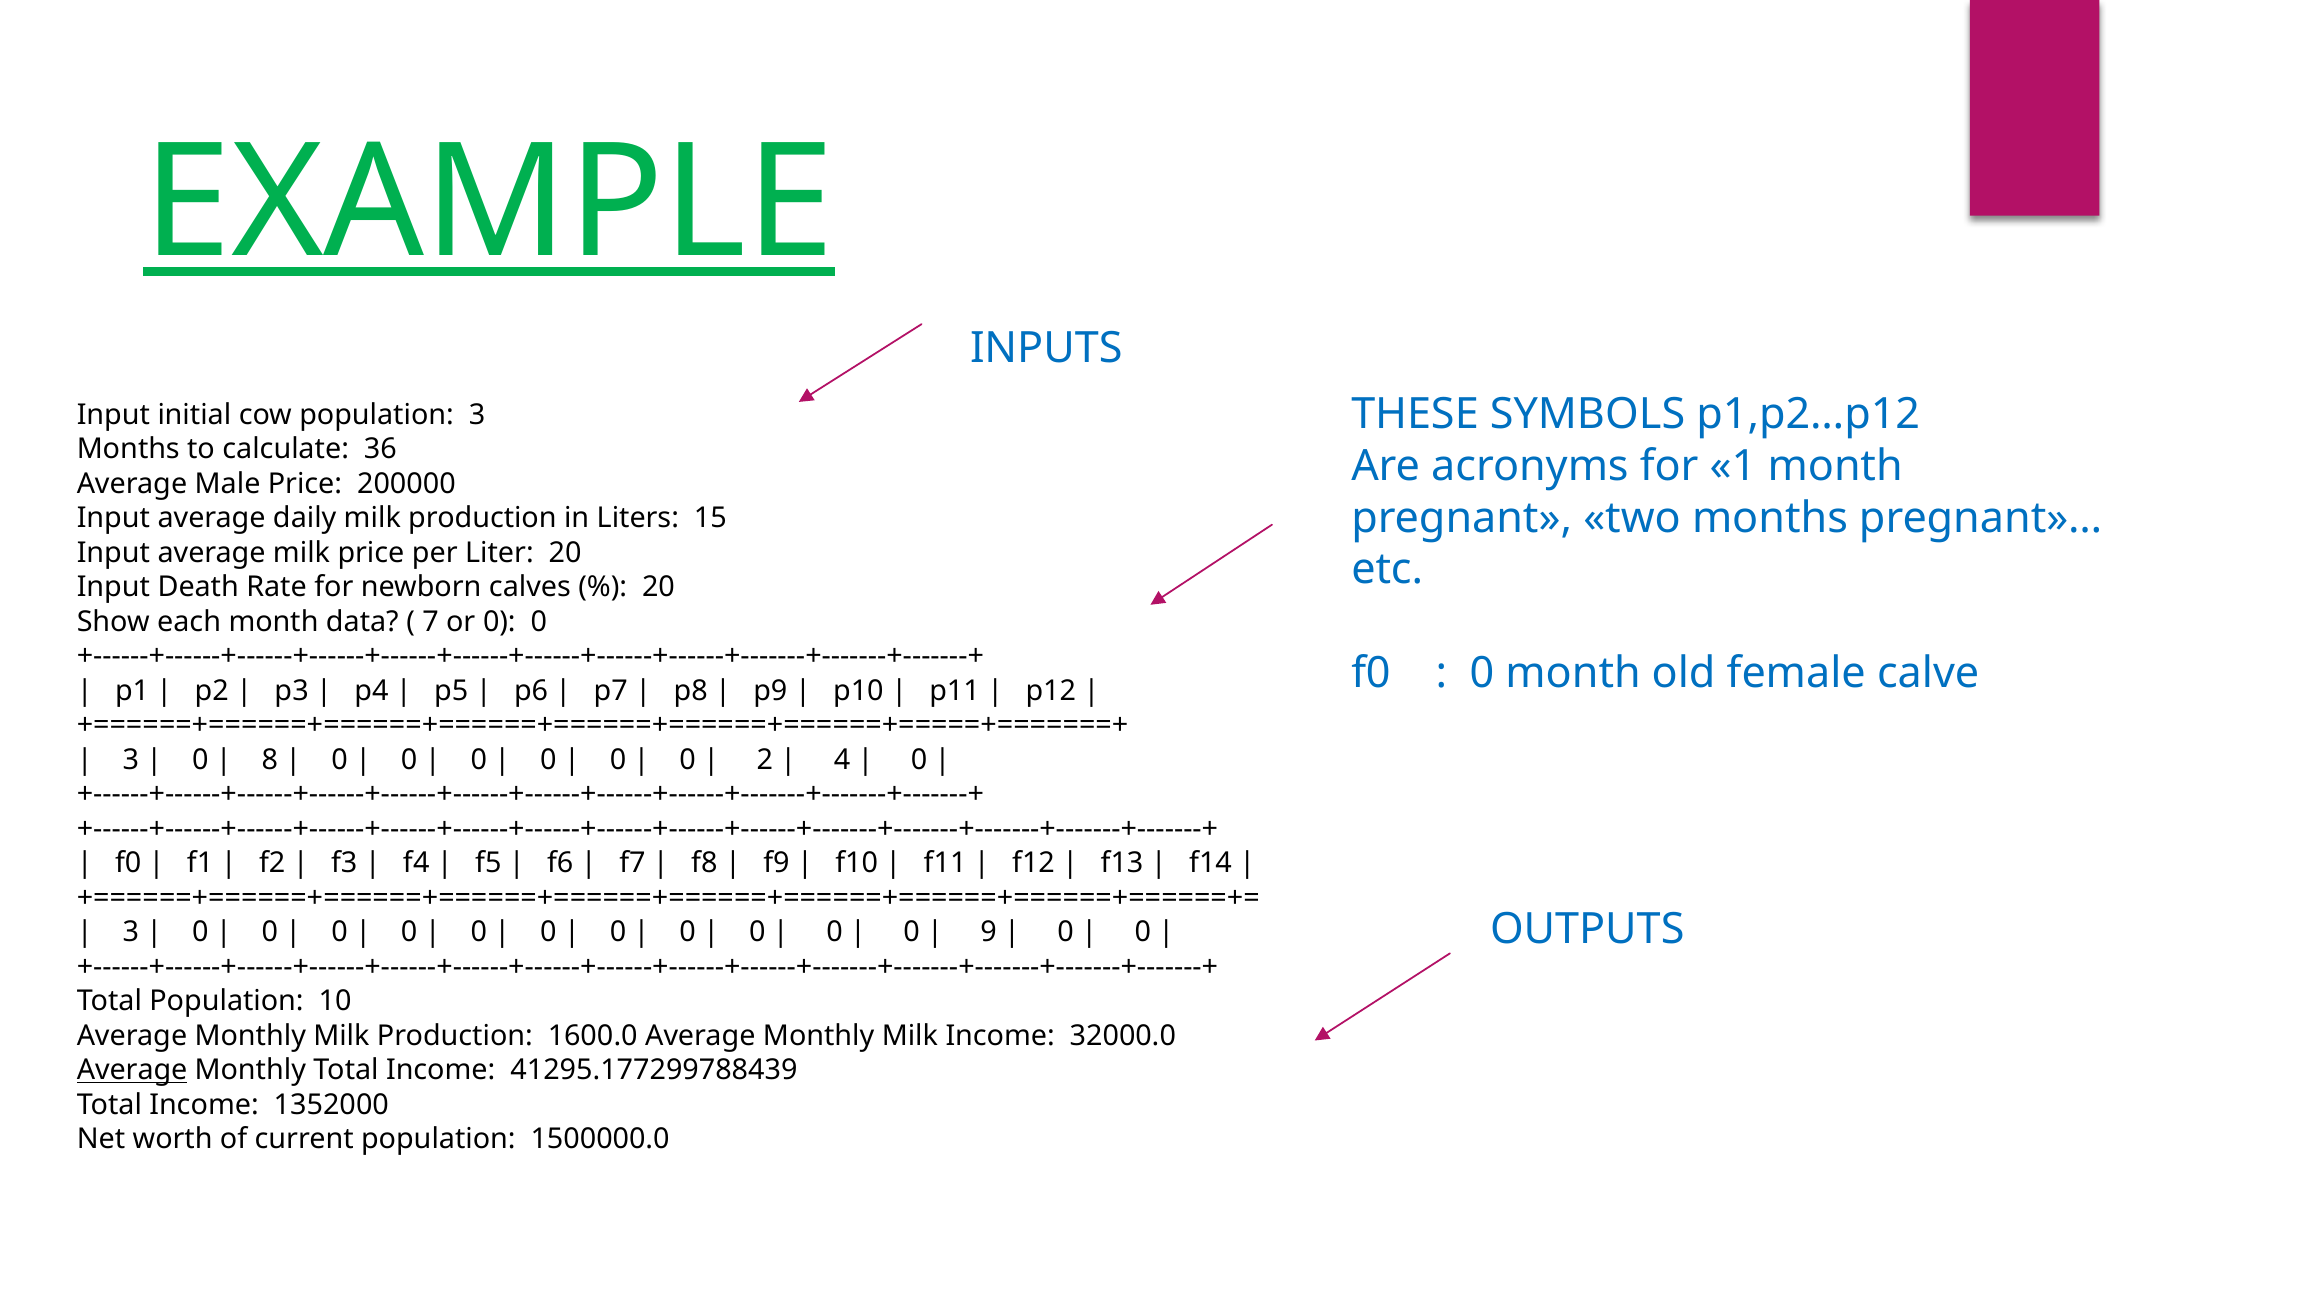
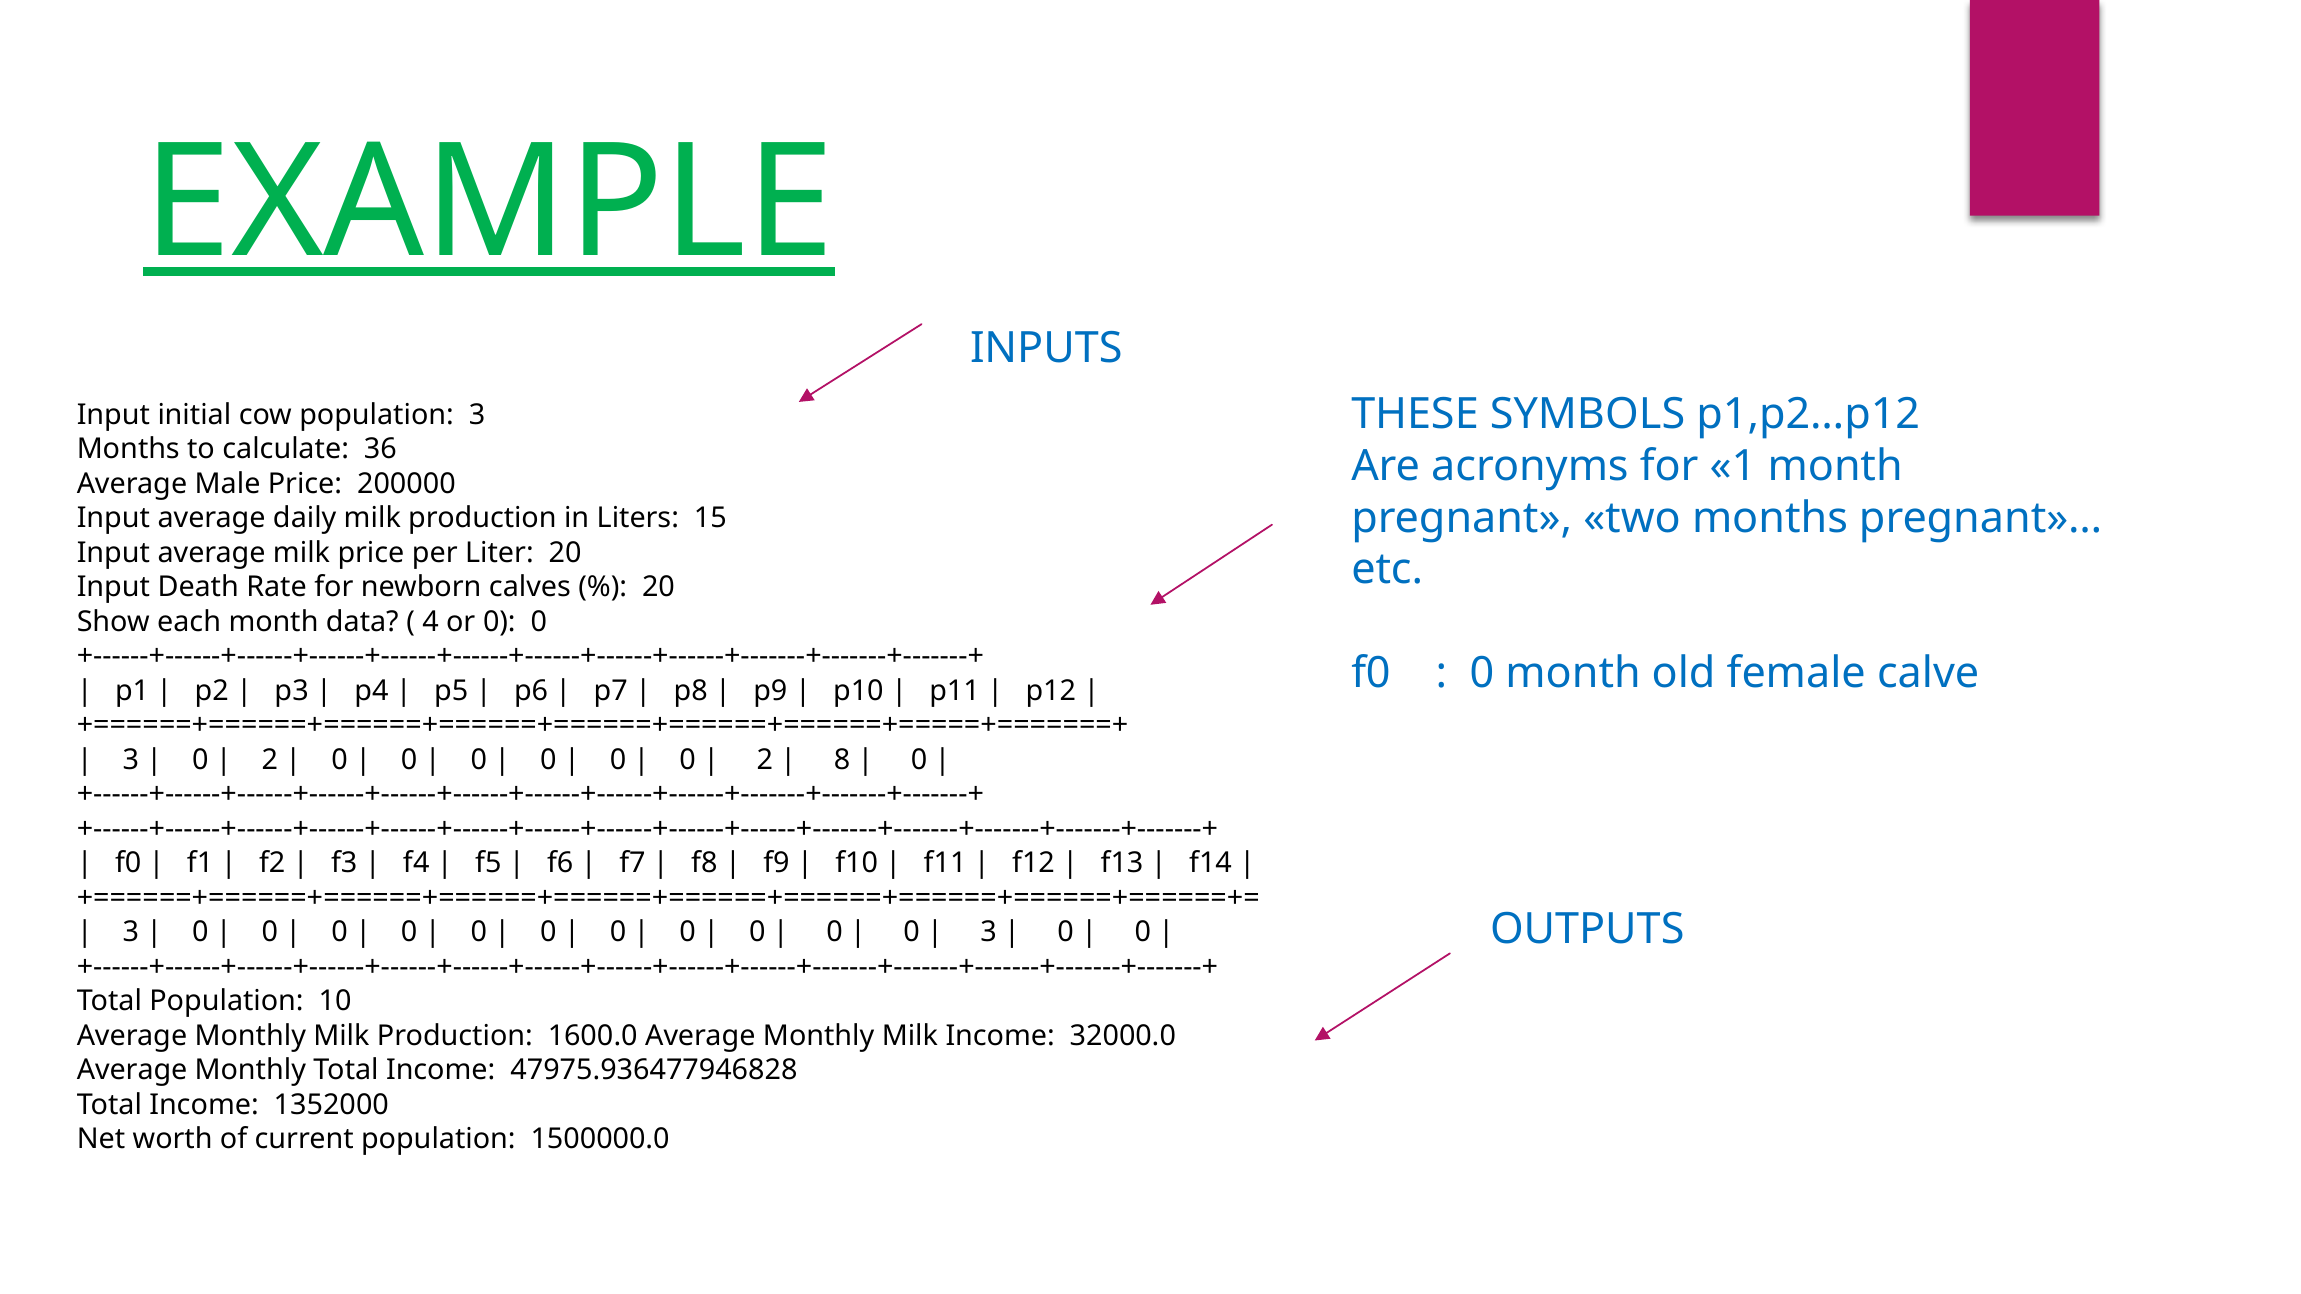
7: 7 -> 4
8 at (270, 760): 8 -> 2
4: 4 -> 8
9 at (989, 932): 9 -> 3
Average at (132, 1070) underline: present -> none
41295.177299788439: 41295.177299788439 -> 47975.936477946828
